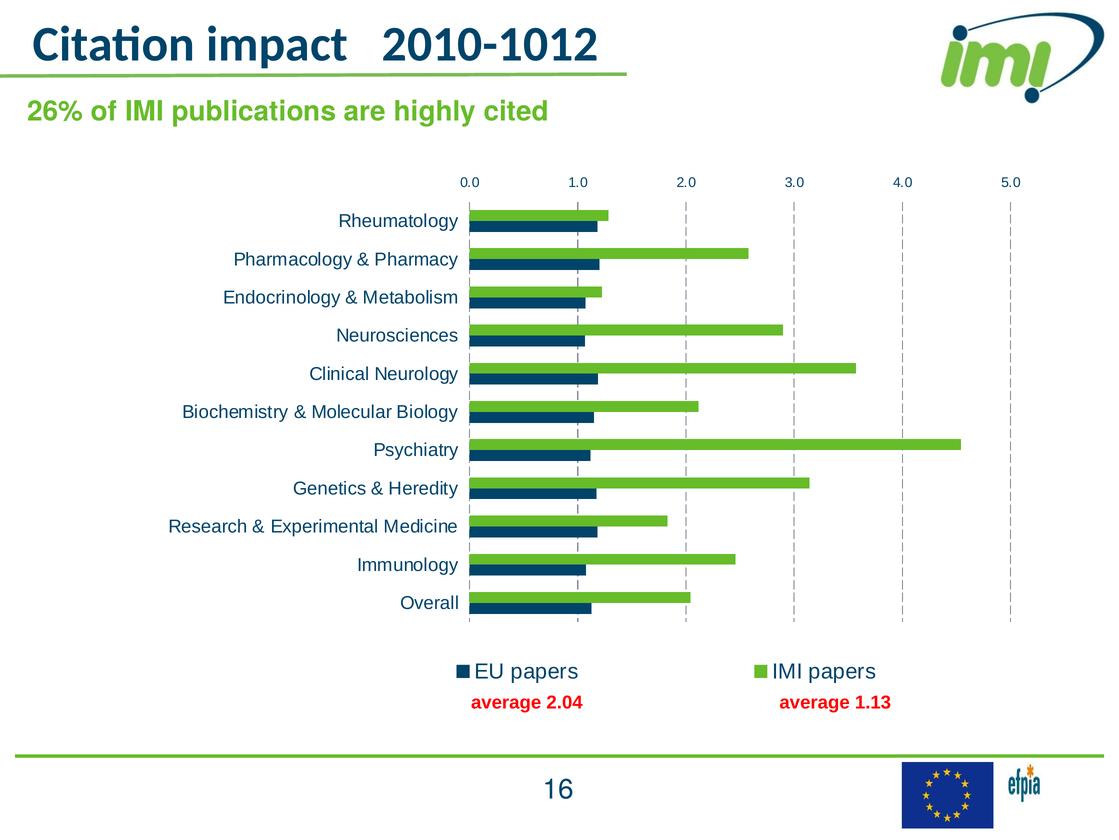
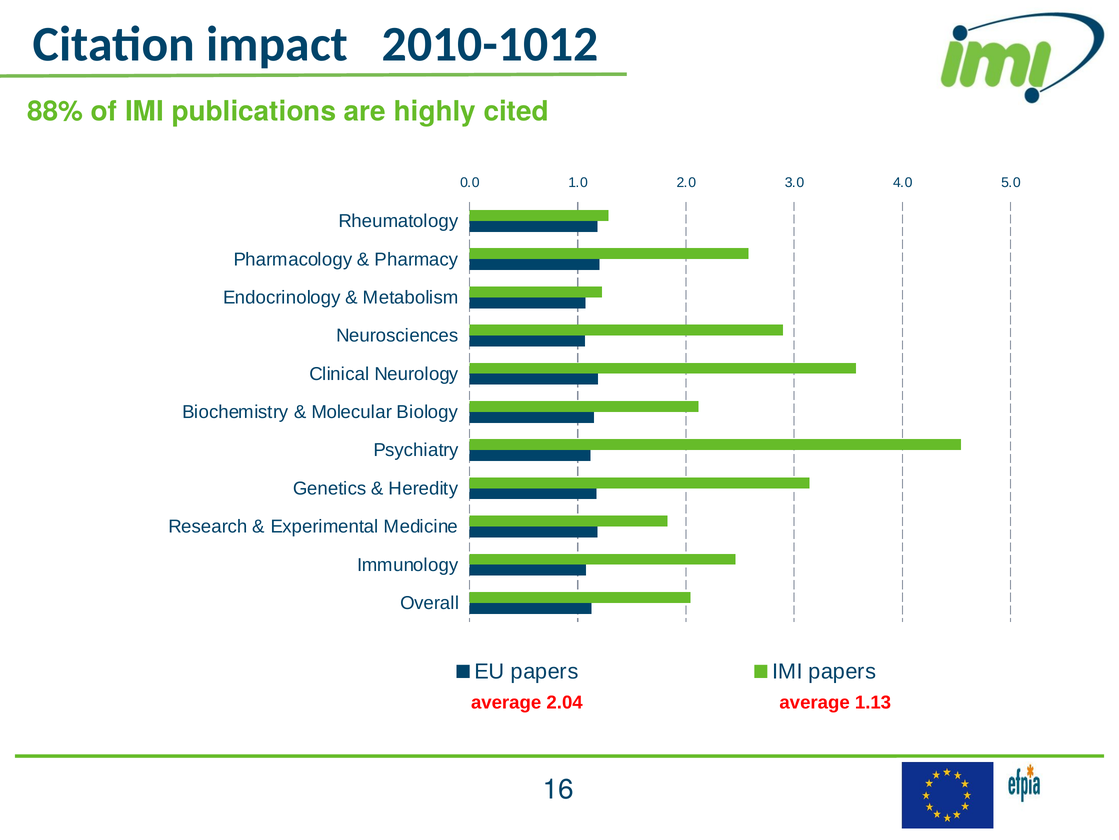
26%: 26% -> 88%
